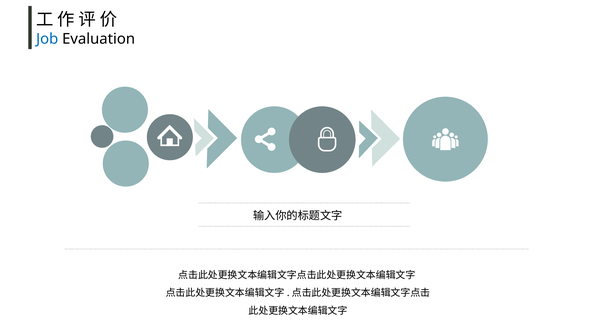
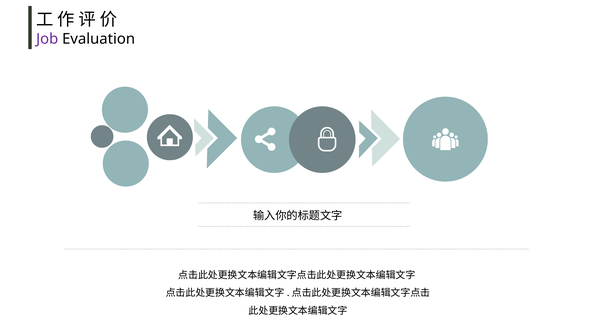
Job colour: blue -> purple
